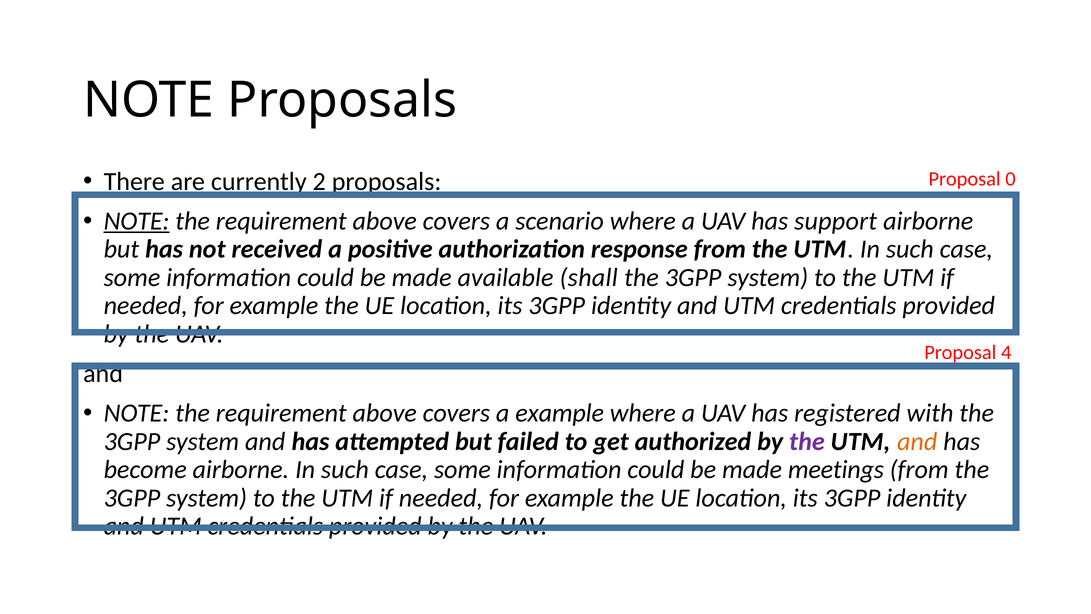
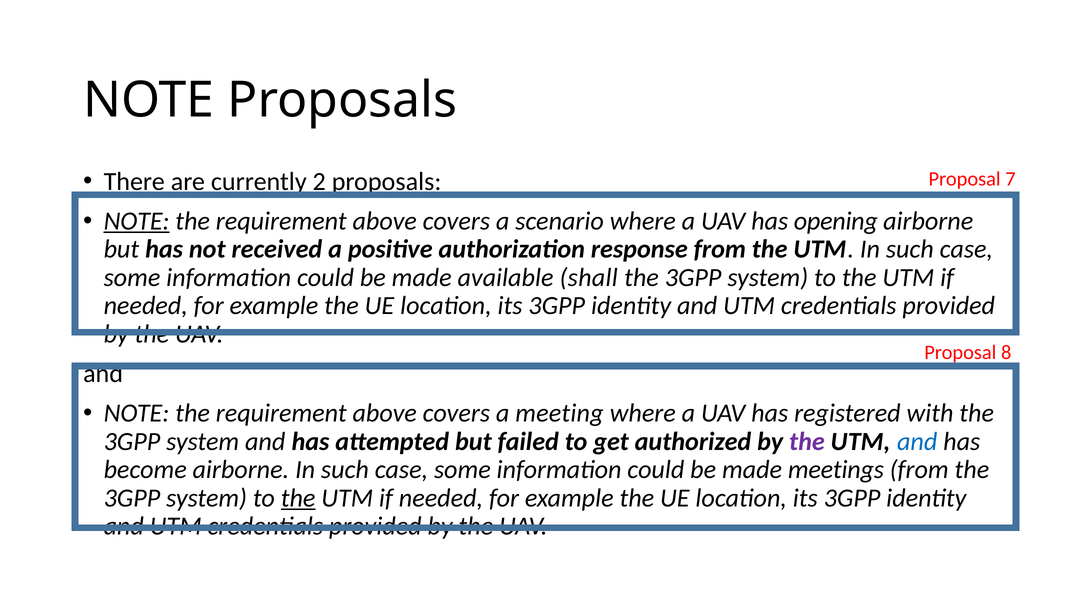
0: 0 -> 7
support: support -> opening
4: 4 -> 8
a example: example -> meeting
and at (917, 441) colour: orange -> blue
the at (298, 498) underline: none -> present
